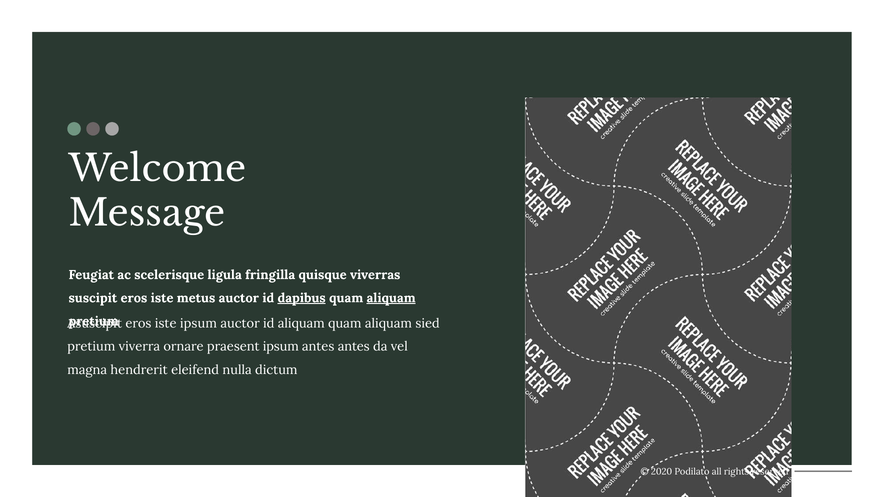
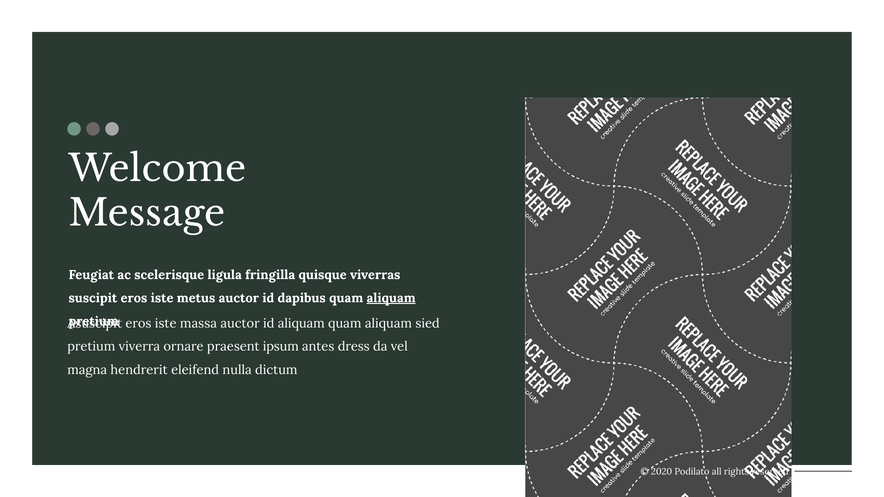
dapibus underline: present -> none
iste ipsum: ipsum -> massa
antes antes: antes -> dress
